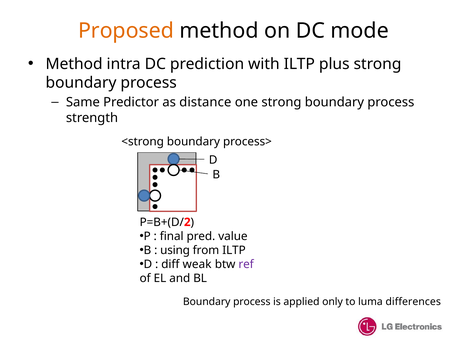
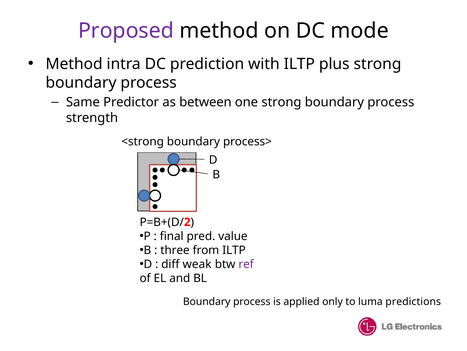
Proposed colour: orange -> purple
distance: distance -> between
using: using -> three
differences: differences -> predictions
